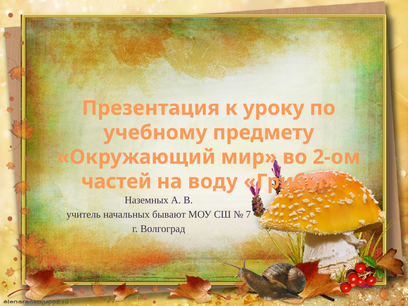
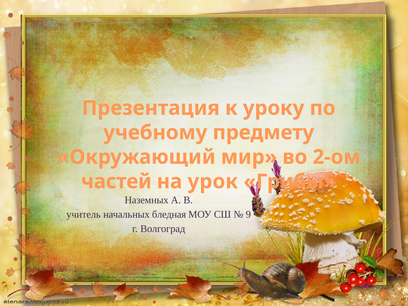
воду: воду -> урок
бывают: бывают -> бледная
7: 7 -> 9
